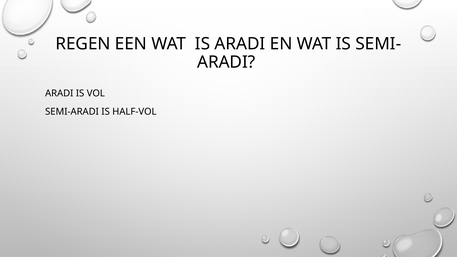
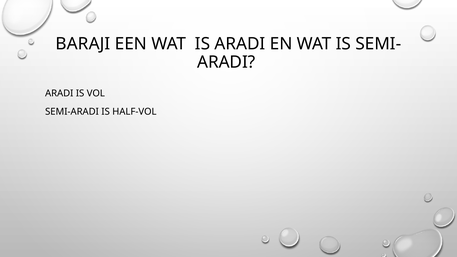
REGEN: REGEN -> BARAJI
